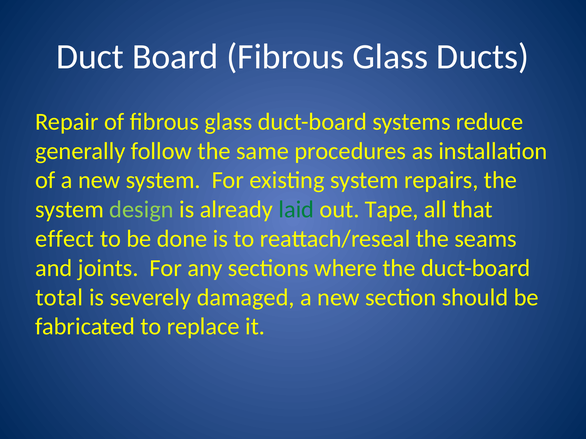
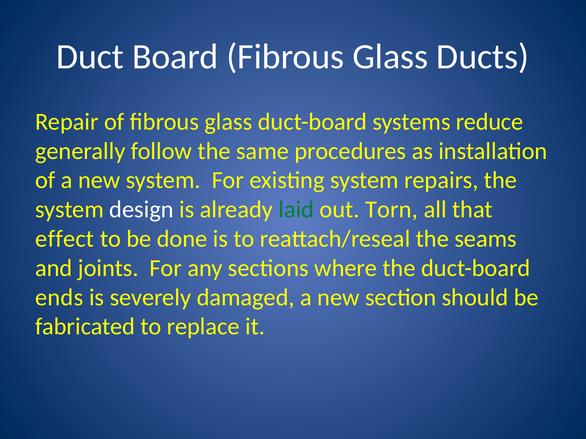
design colour: light green -> white
Tape: Tape -> Torn
total: total -> ends
